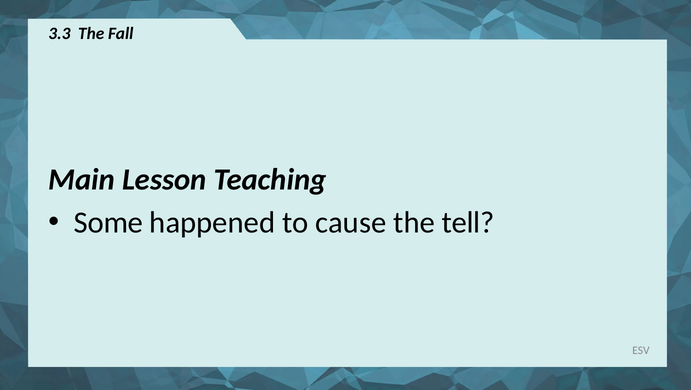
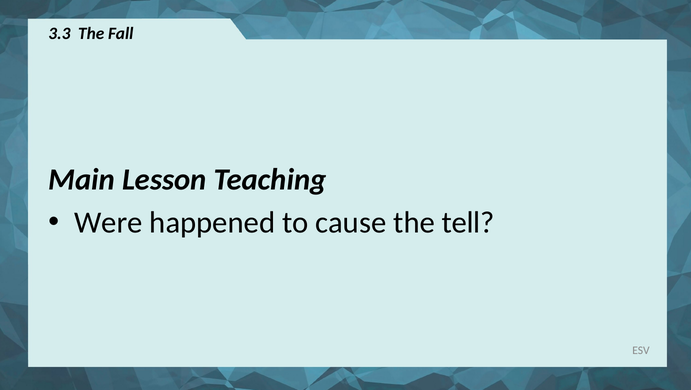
Some: Some -> Were
